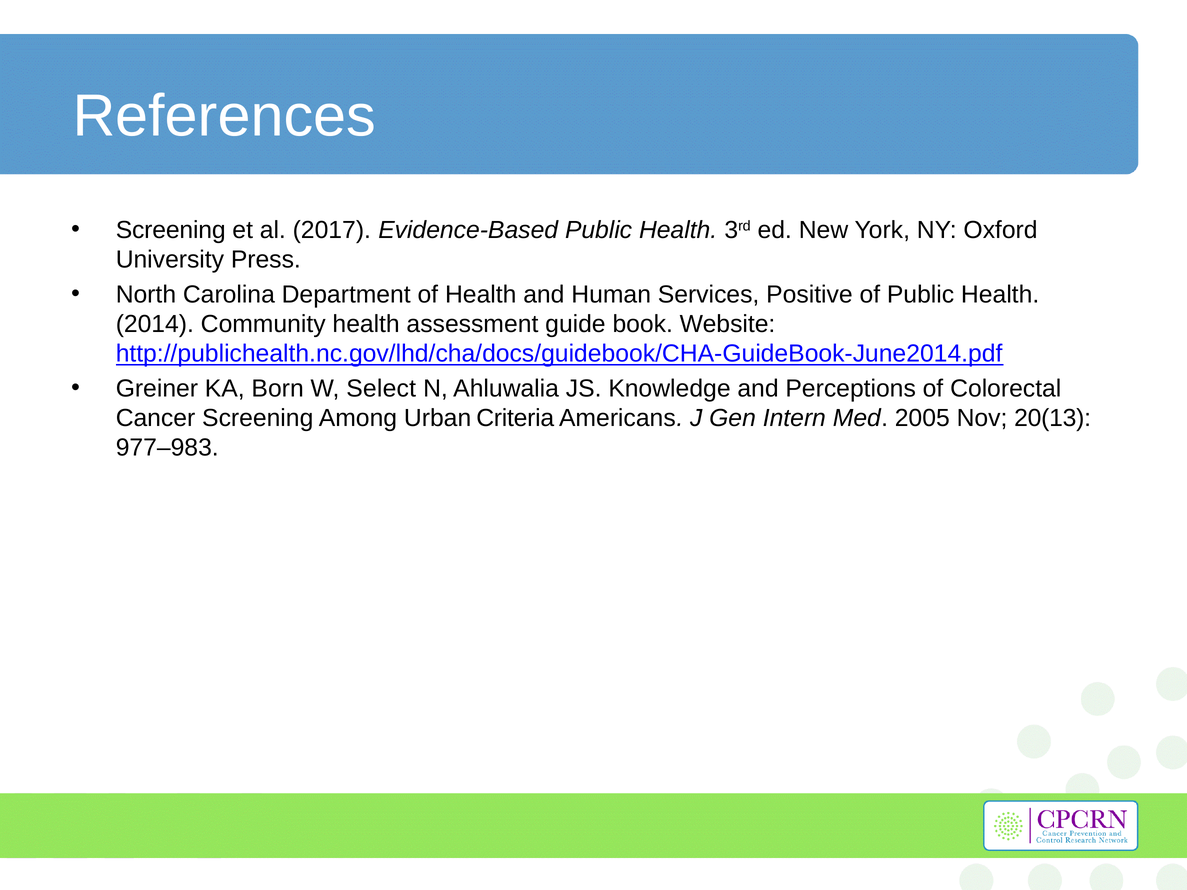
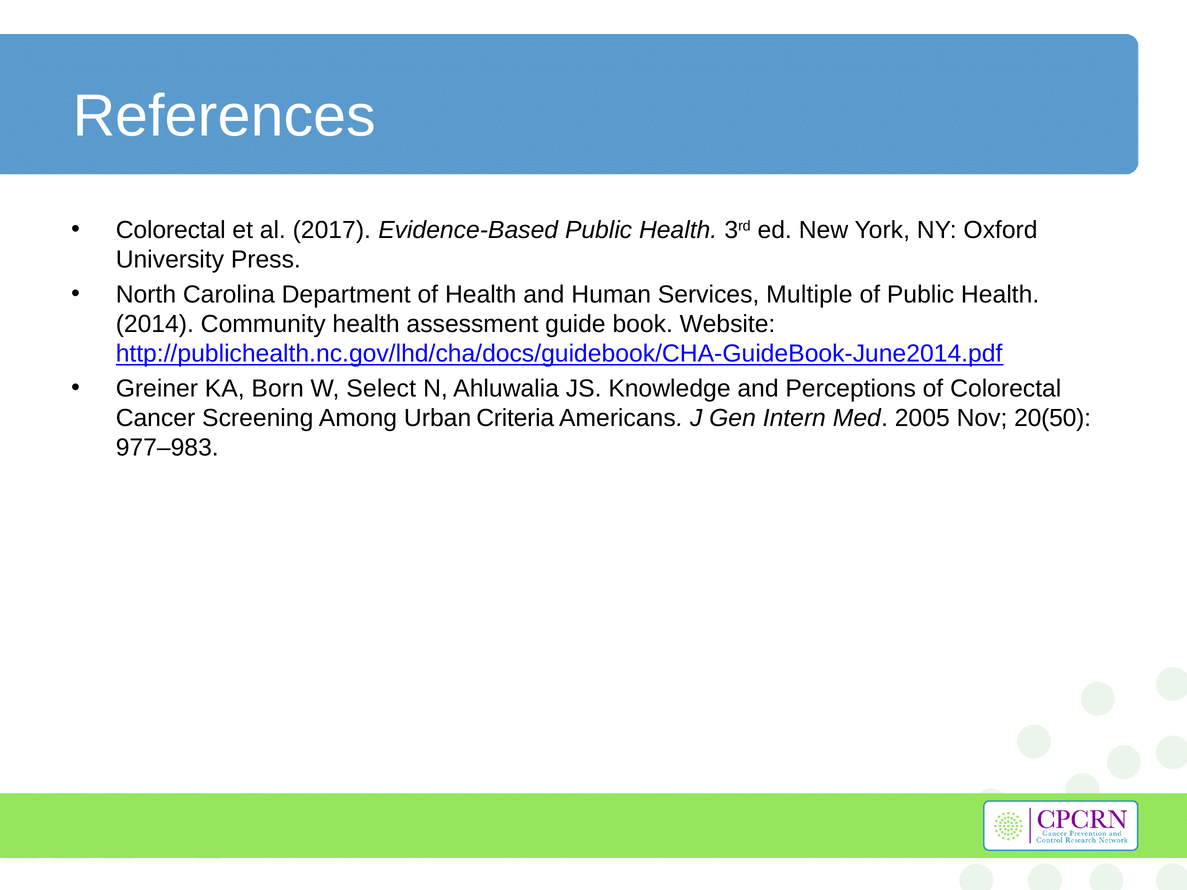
Screening at (171, 230): Screening -> Colorectal
Positive: Positive -> Multiple
20(13: 20(13 -> 20(50
